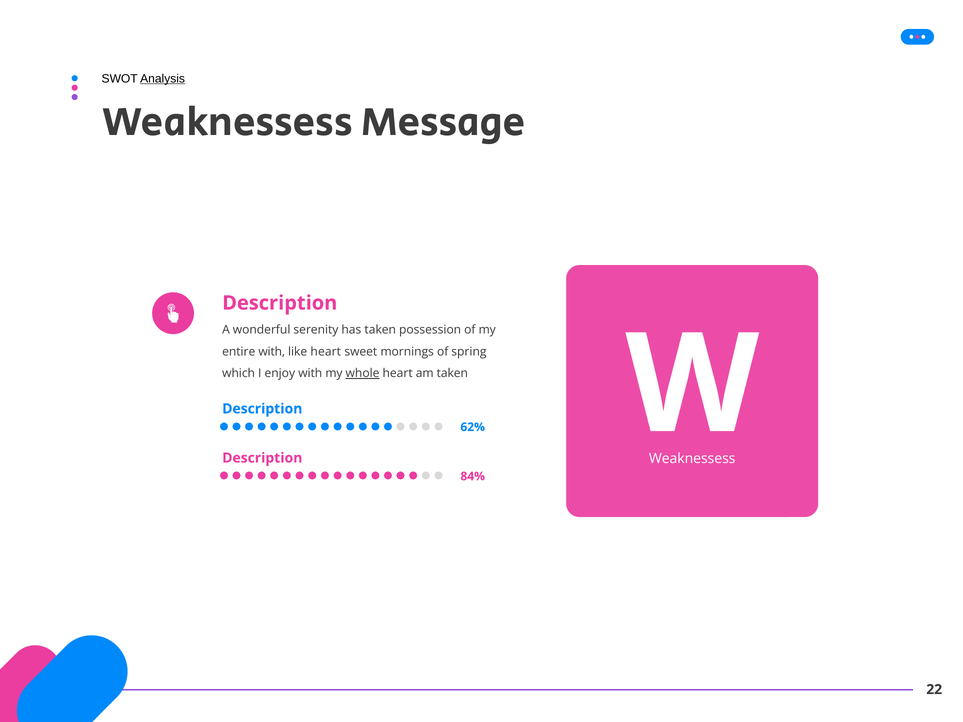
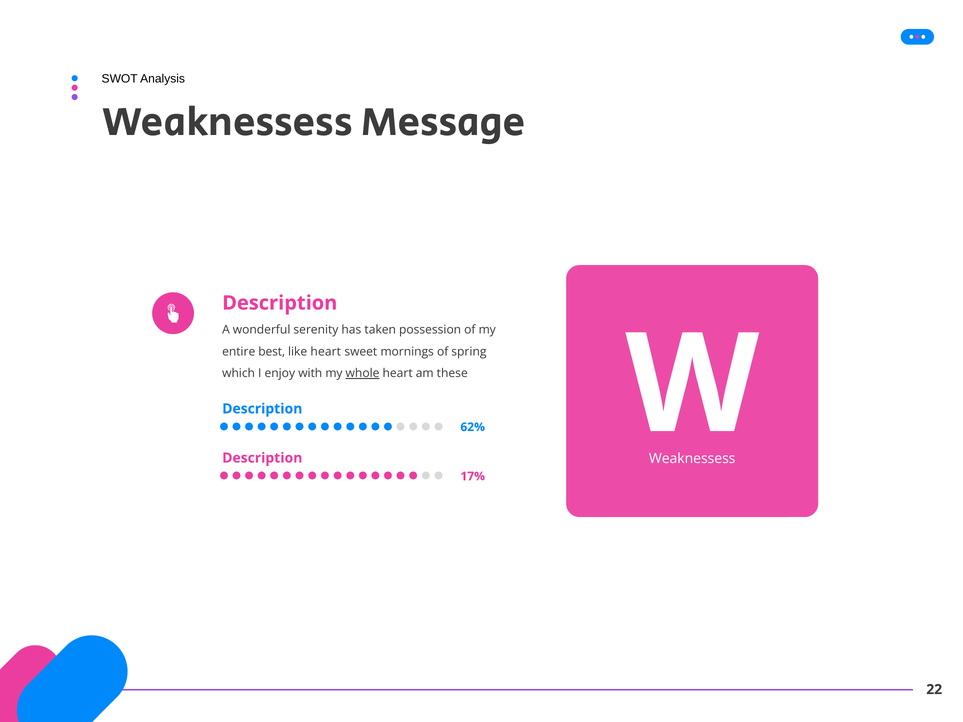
Analysis underline: present -> none
entire with: with -> best
am taken: taken -> these
84%: 84% -> 17%
